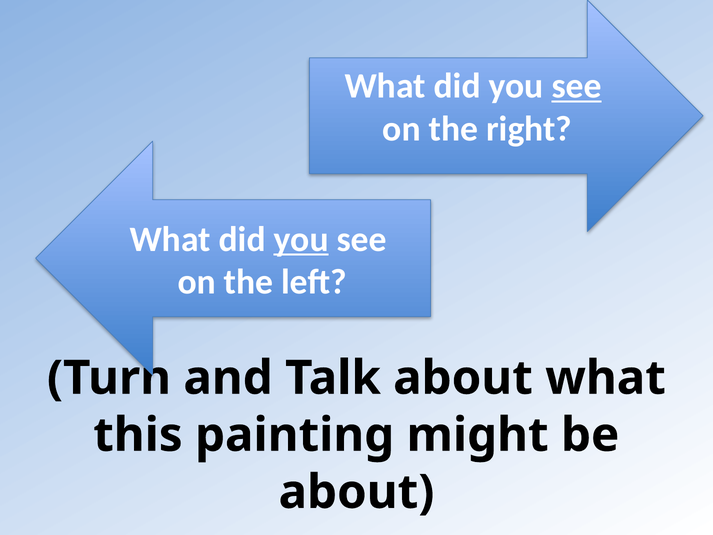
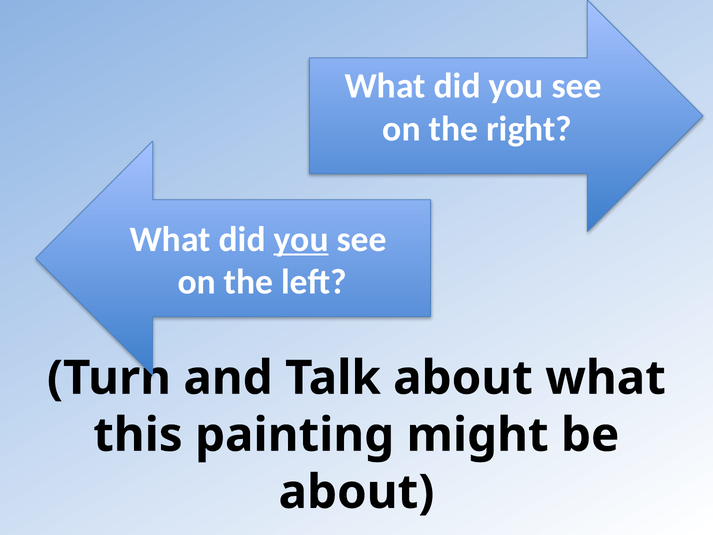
see at (577, 86) underline: present -> none
